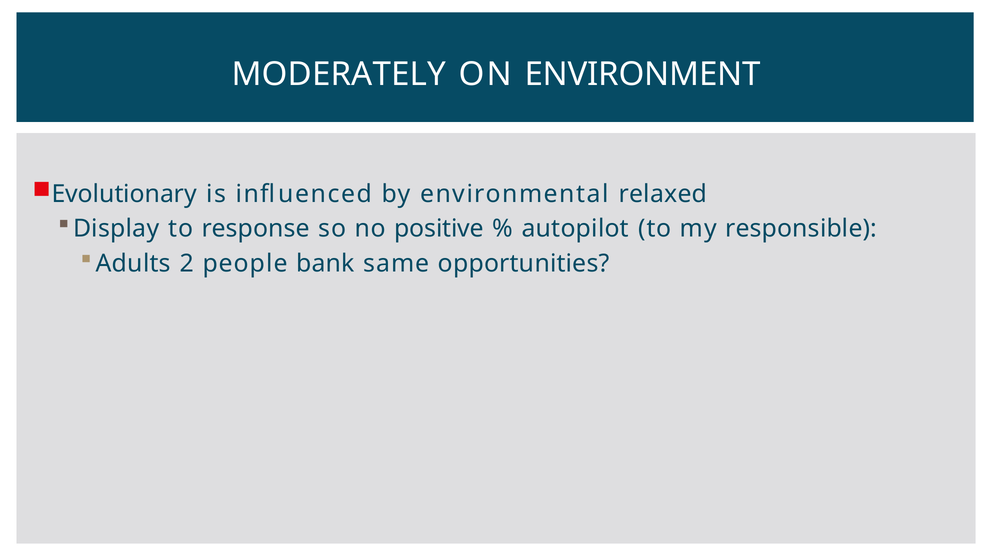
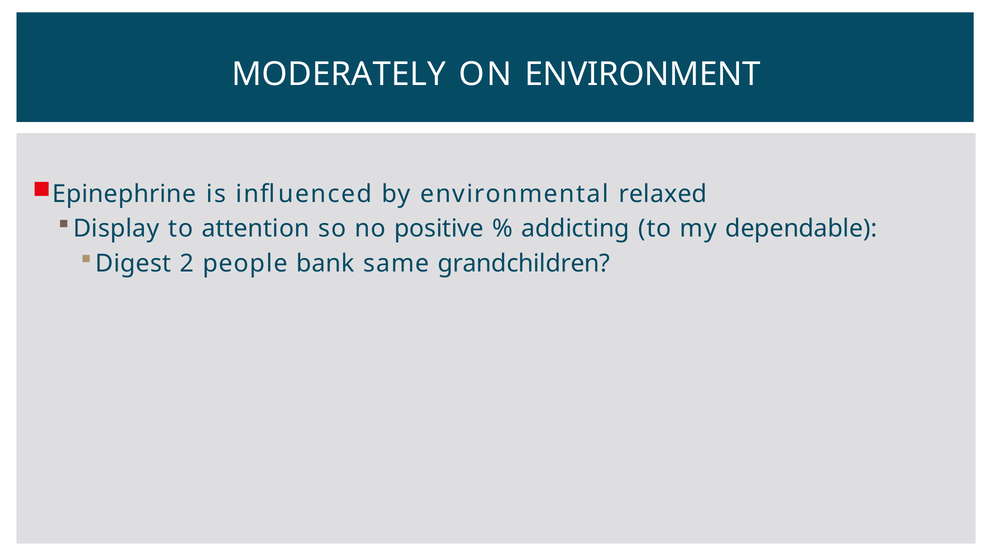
Evolutionary: Evolutionary -> Epinephrine
response: response -> attention
autopilot: autopilot -> addicting
responsible: responsible -> dependable
Adults: Adults -> Digest
opportunities: opportunities -> grandchildren
